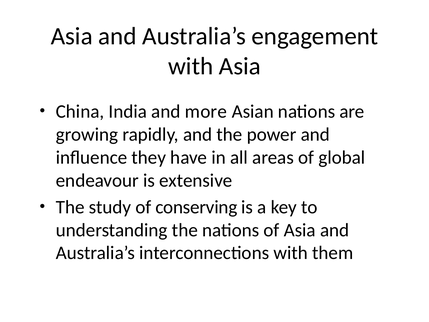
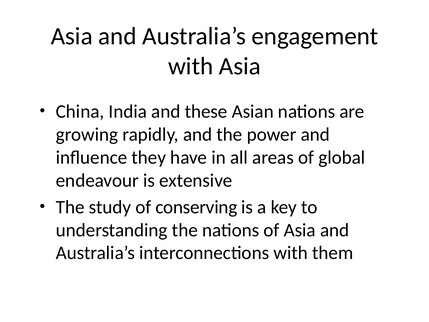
more: more -> these
